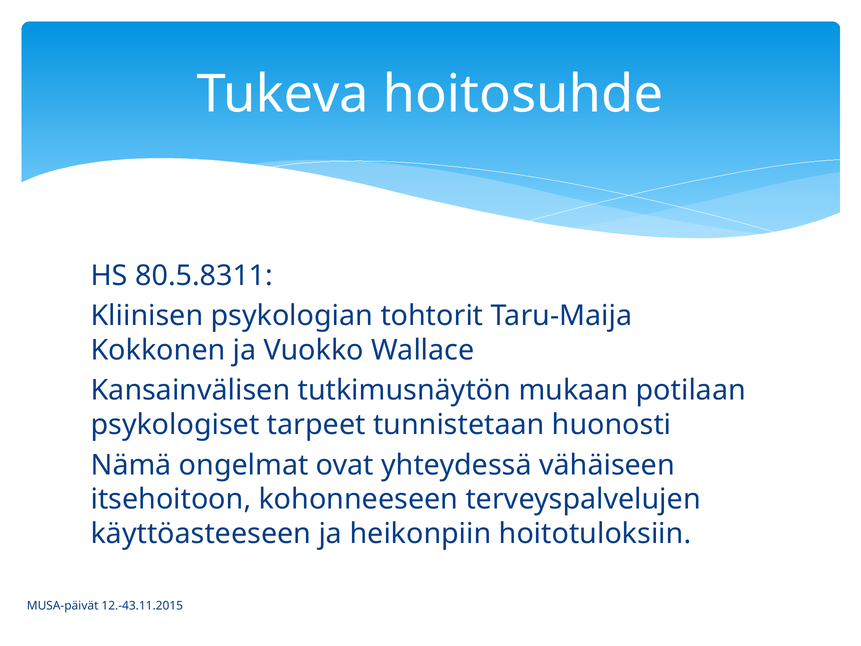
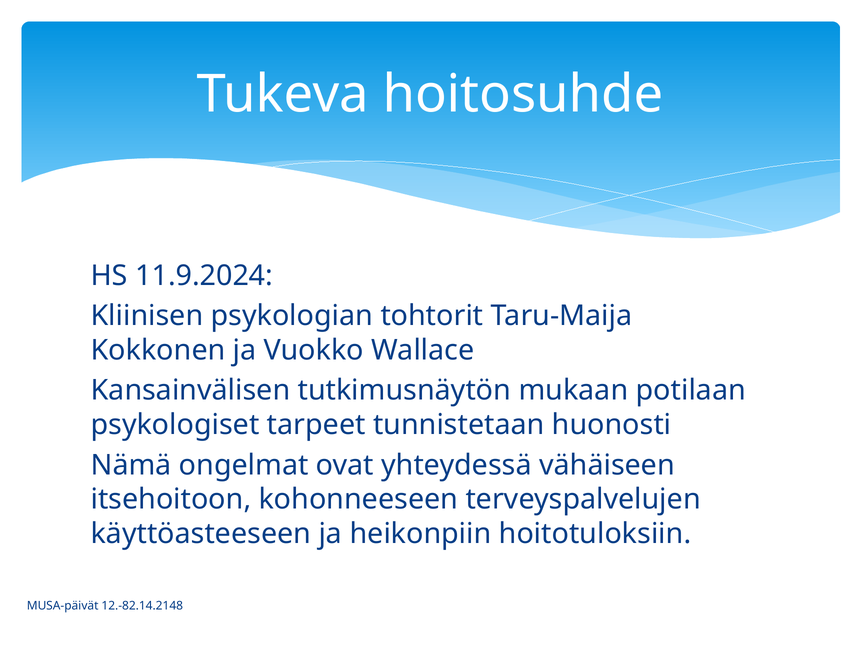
80.5.8311: 80.5.8311 -> 11.9.2024
12.-43.11.2015: 12.-43.11.2015 -> 12.-82.14.2148
